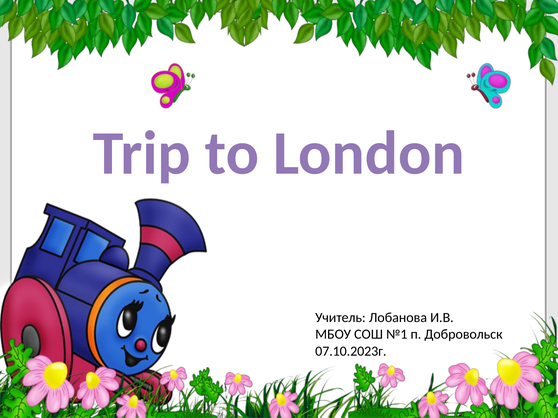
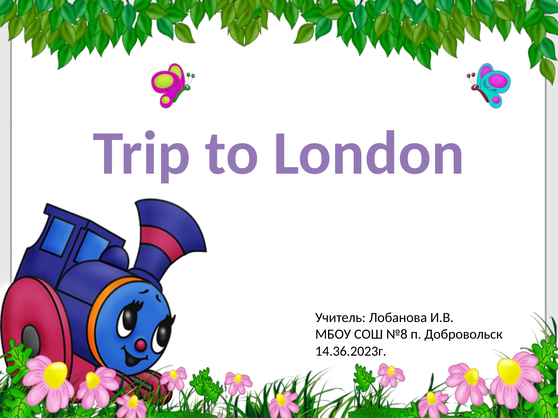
№1: №1 -> №8
07.10.2023г: 07.10.2023г -> 14.36.2023г
